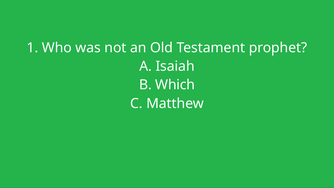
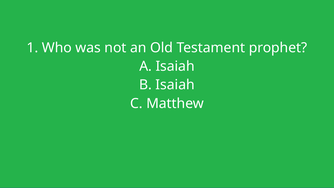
B Which: Which -> Isaiah
